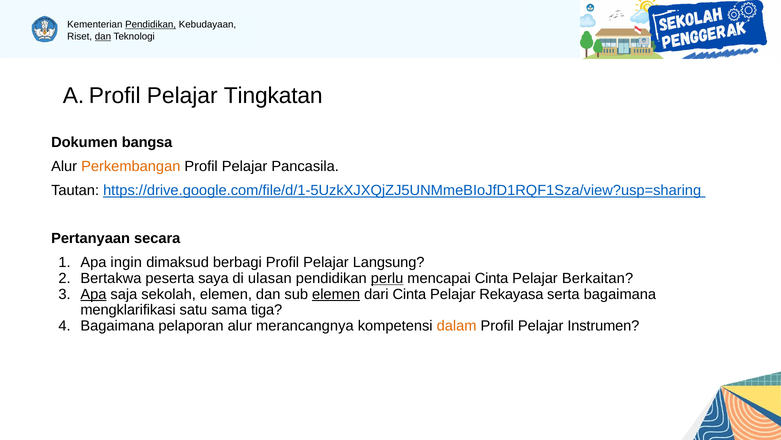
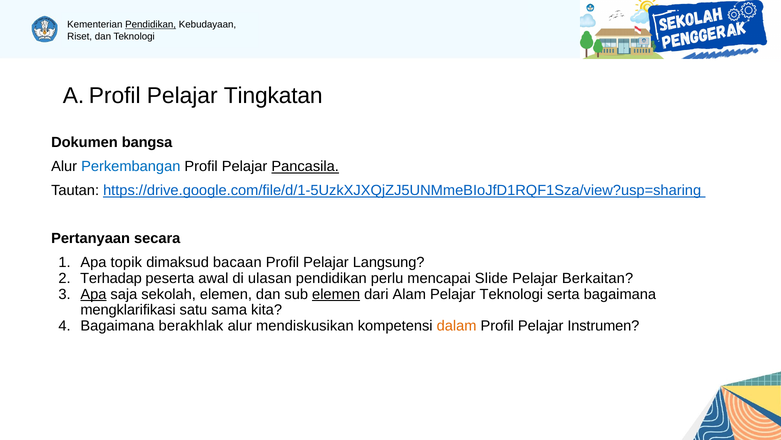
dan at (103, 36) underline: present -> none
Perkembangan colour: orange -> blue
Pancasila underline: none -> present
ingin: ingin -> topik
berbagi: berbagi -> bacaan
Bertakwa: Bertakwa -> Terhadap
saya: saya -> awal
perlu underline: present -> none
mencapai Cinta: Cinta -> Slide
dari Cinta: Cinta -> Alam
Pelajar Rekayasa: Rekayasa -> Teknologi
tiga: tiga -> kita
pelaporan: pelaporan -> berakhlak
merancangnya: merancangnya -> mendiskusikan
